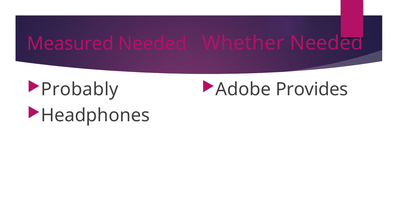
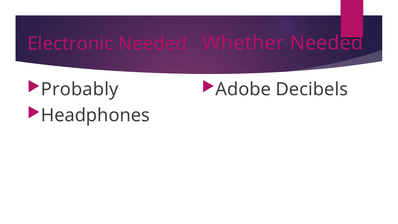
Measured: Measured -> Electronic
Provides: Provides -> Decibels
